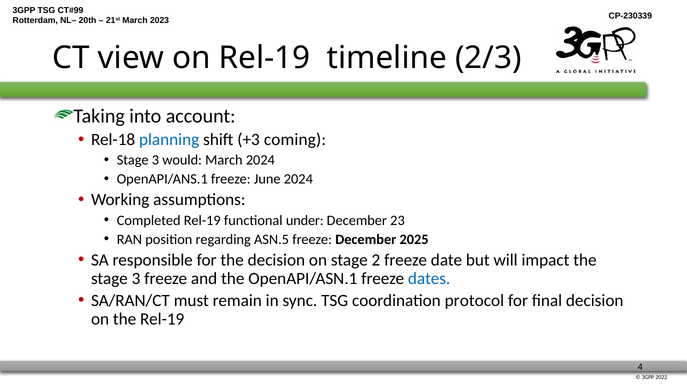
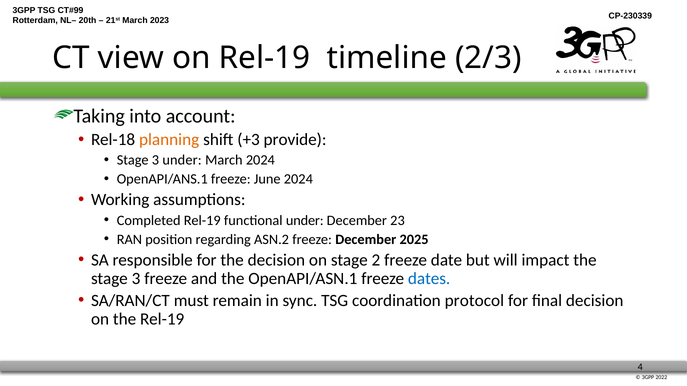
planning colour: blue -> orange
coming: coming -> provide
3 would: would -> under
ASN.5: ASN.5 -> ASN.2
